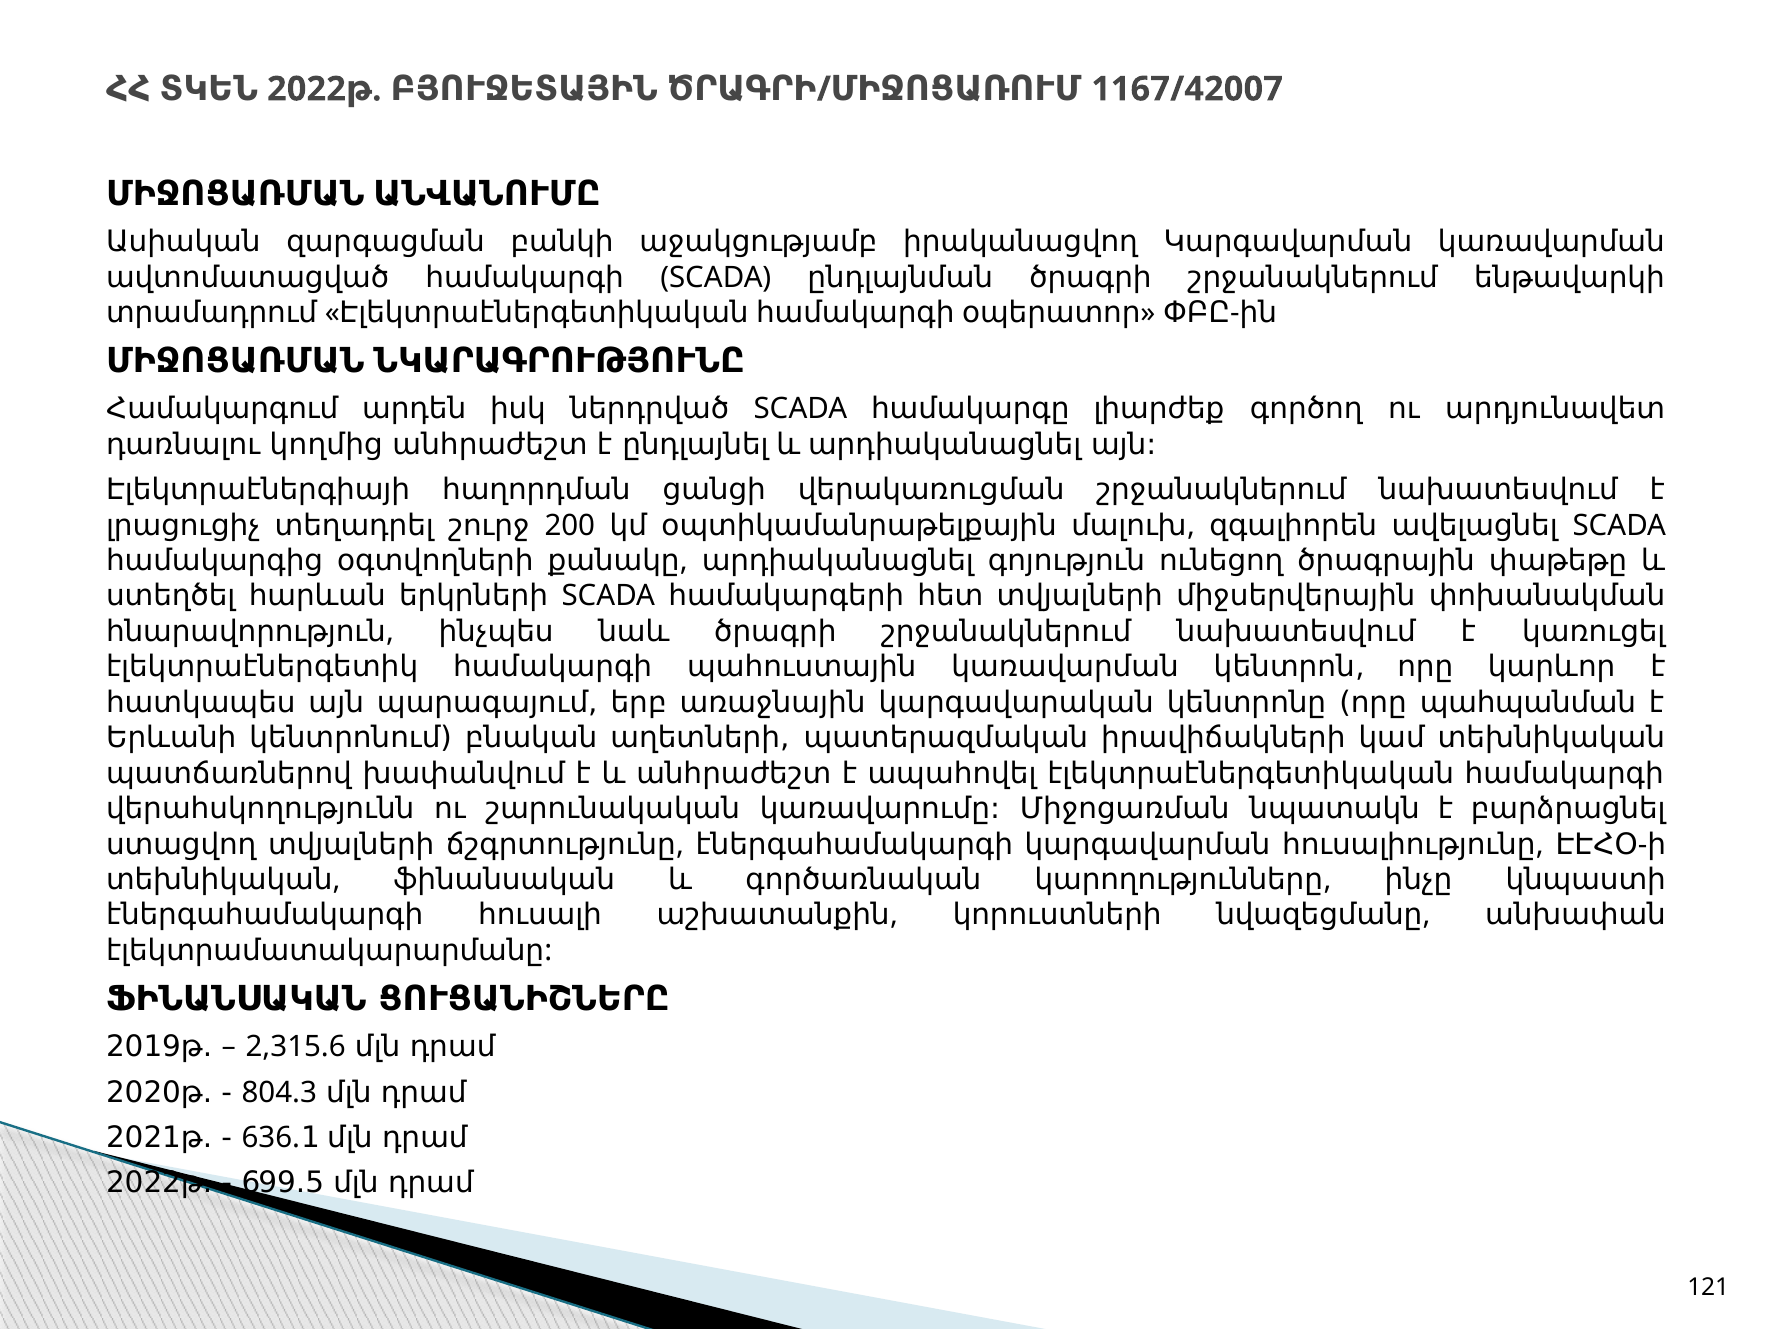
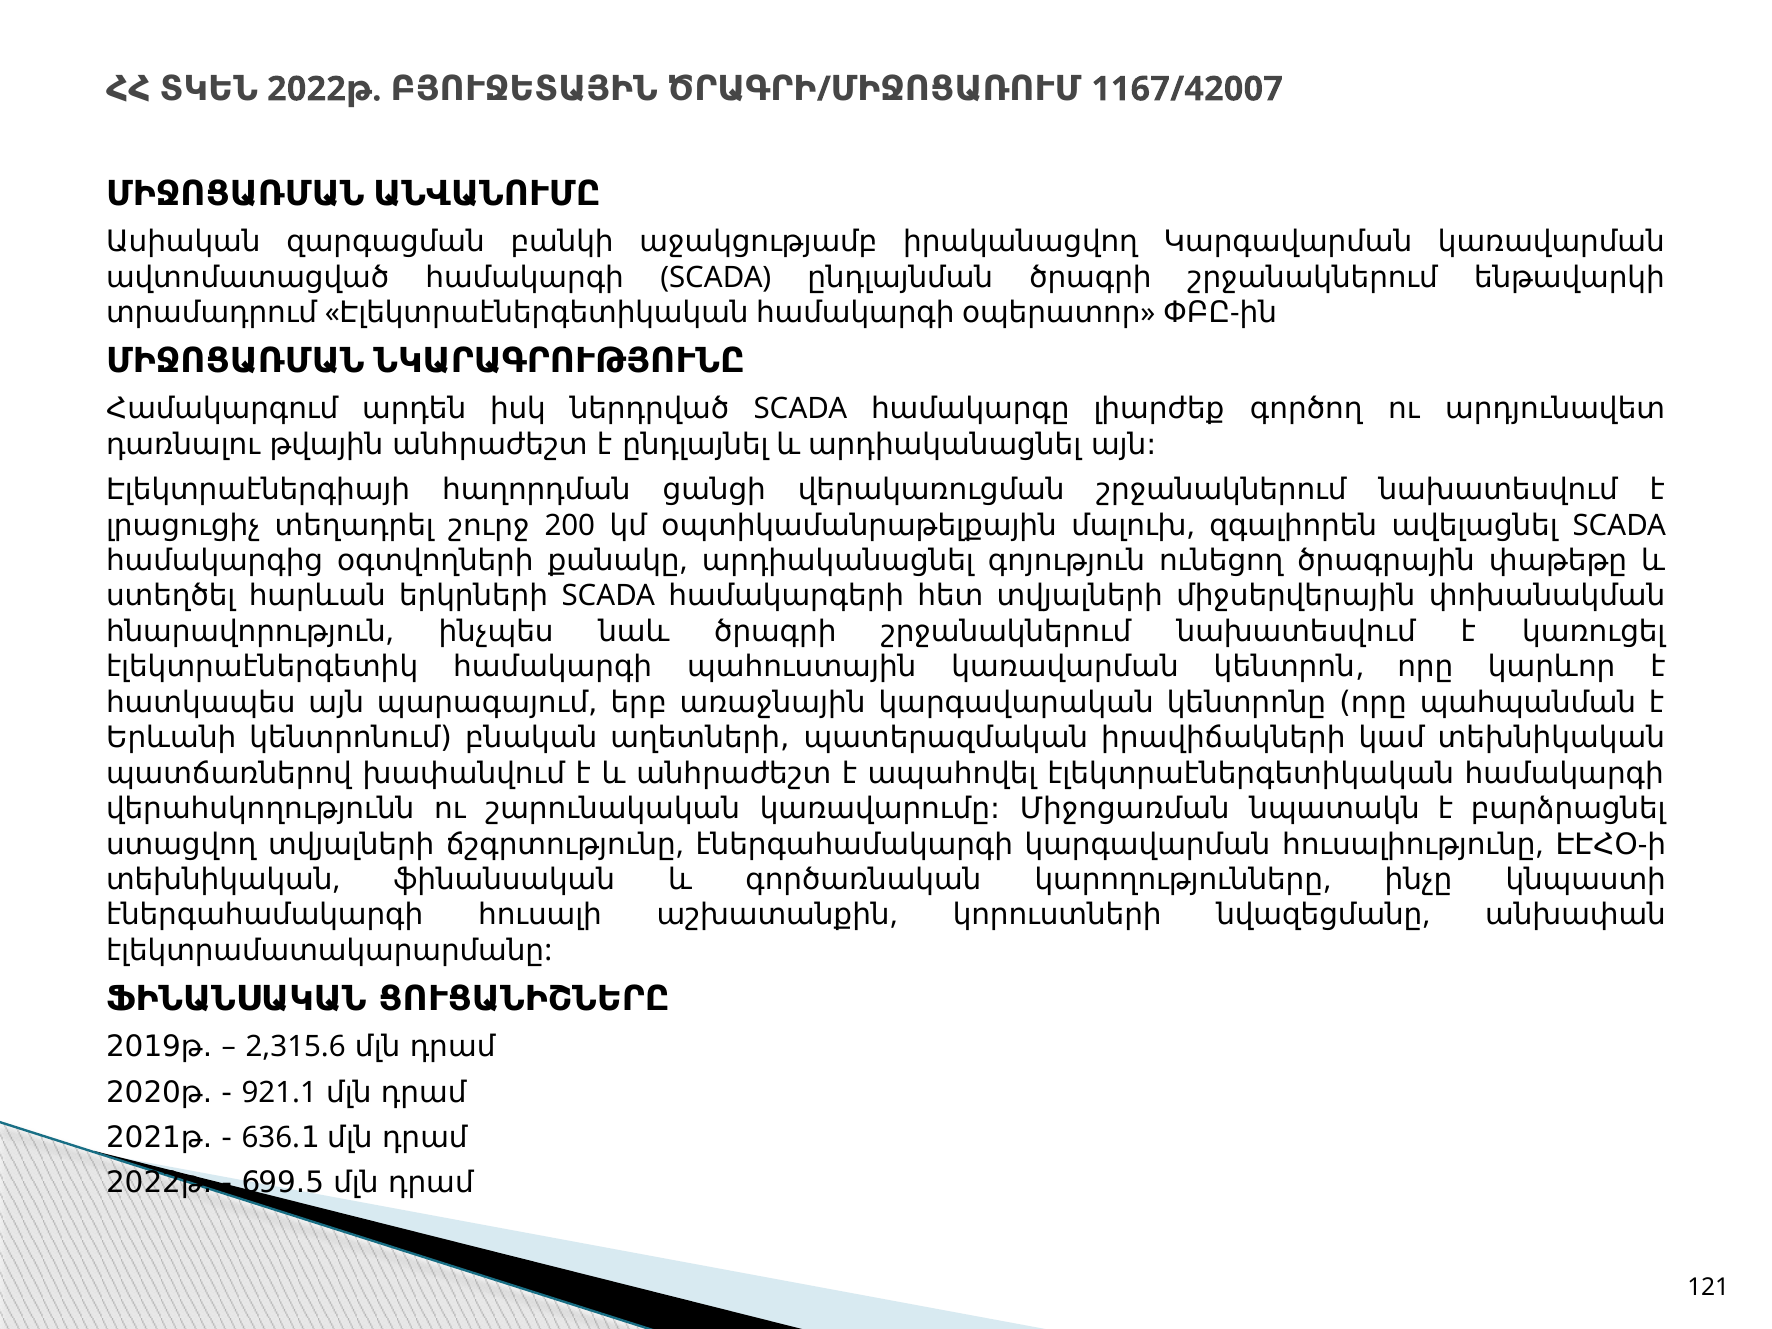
կողմից: կողմից -> թվային
804.3: 804.3 -> 921.1
